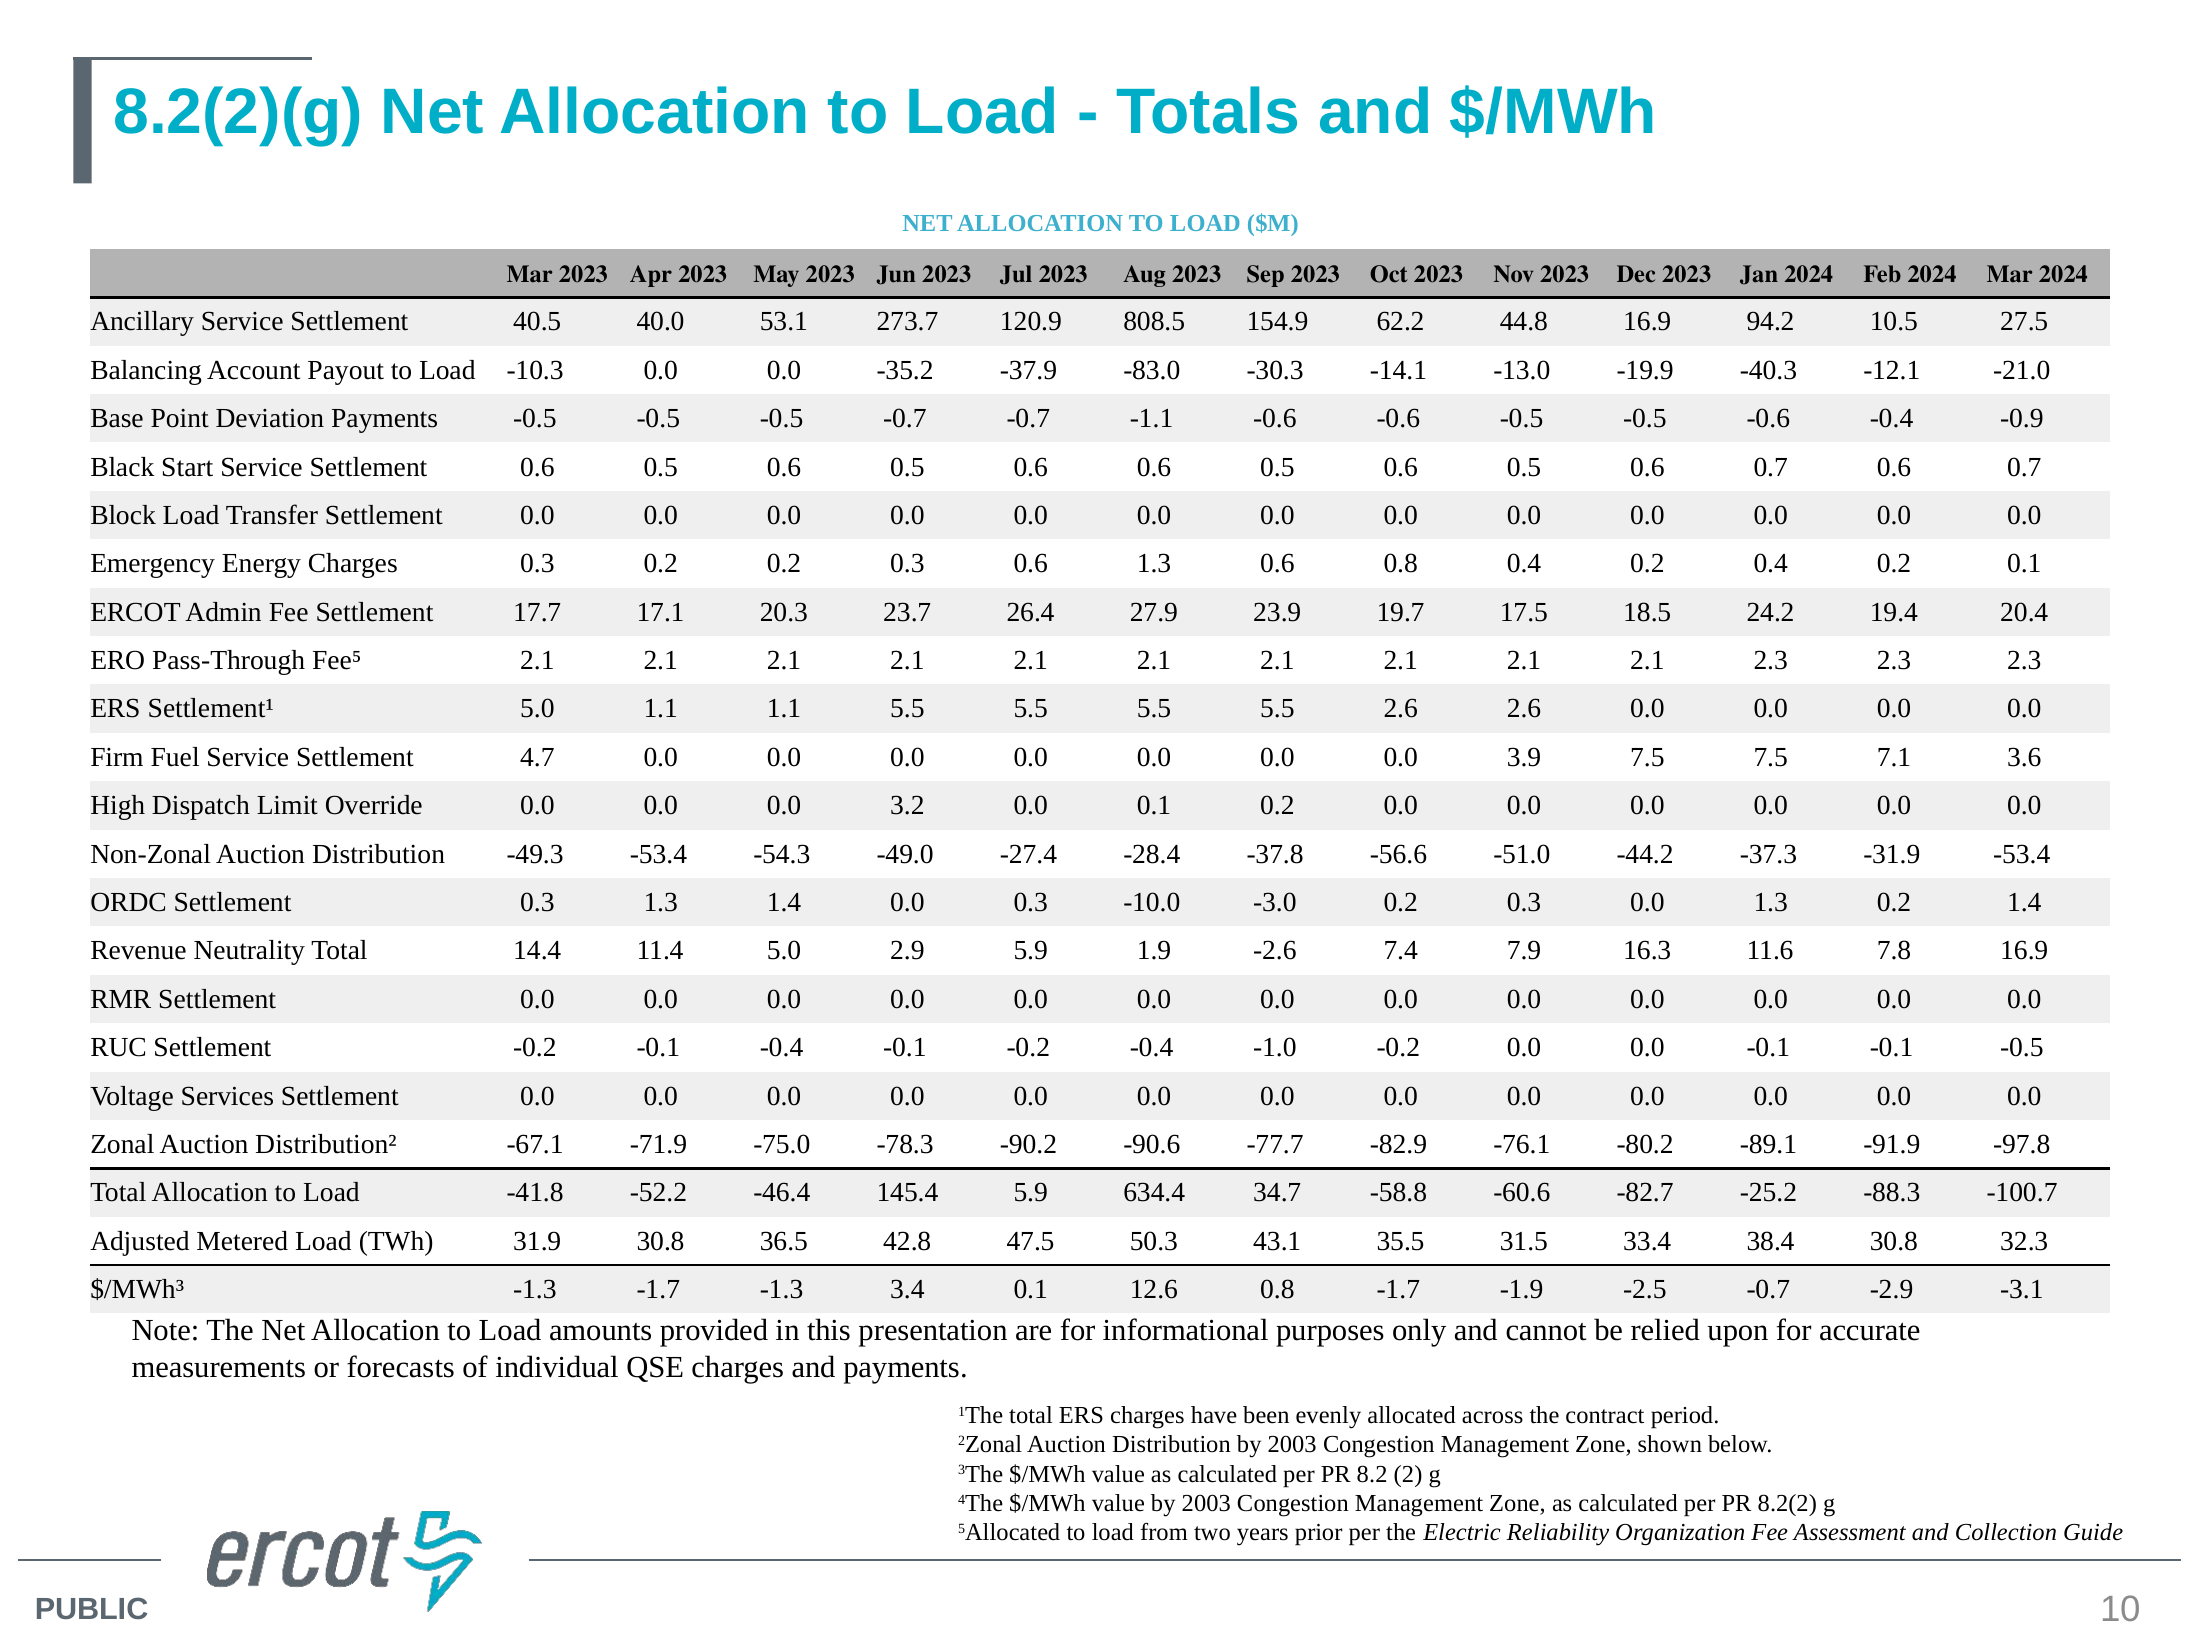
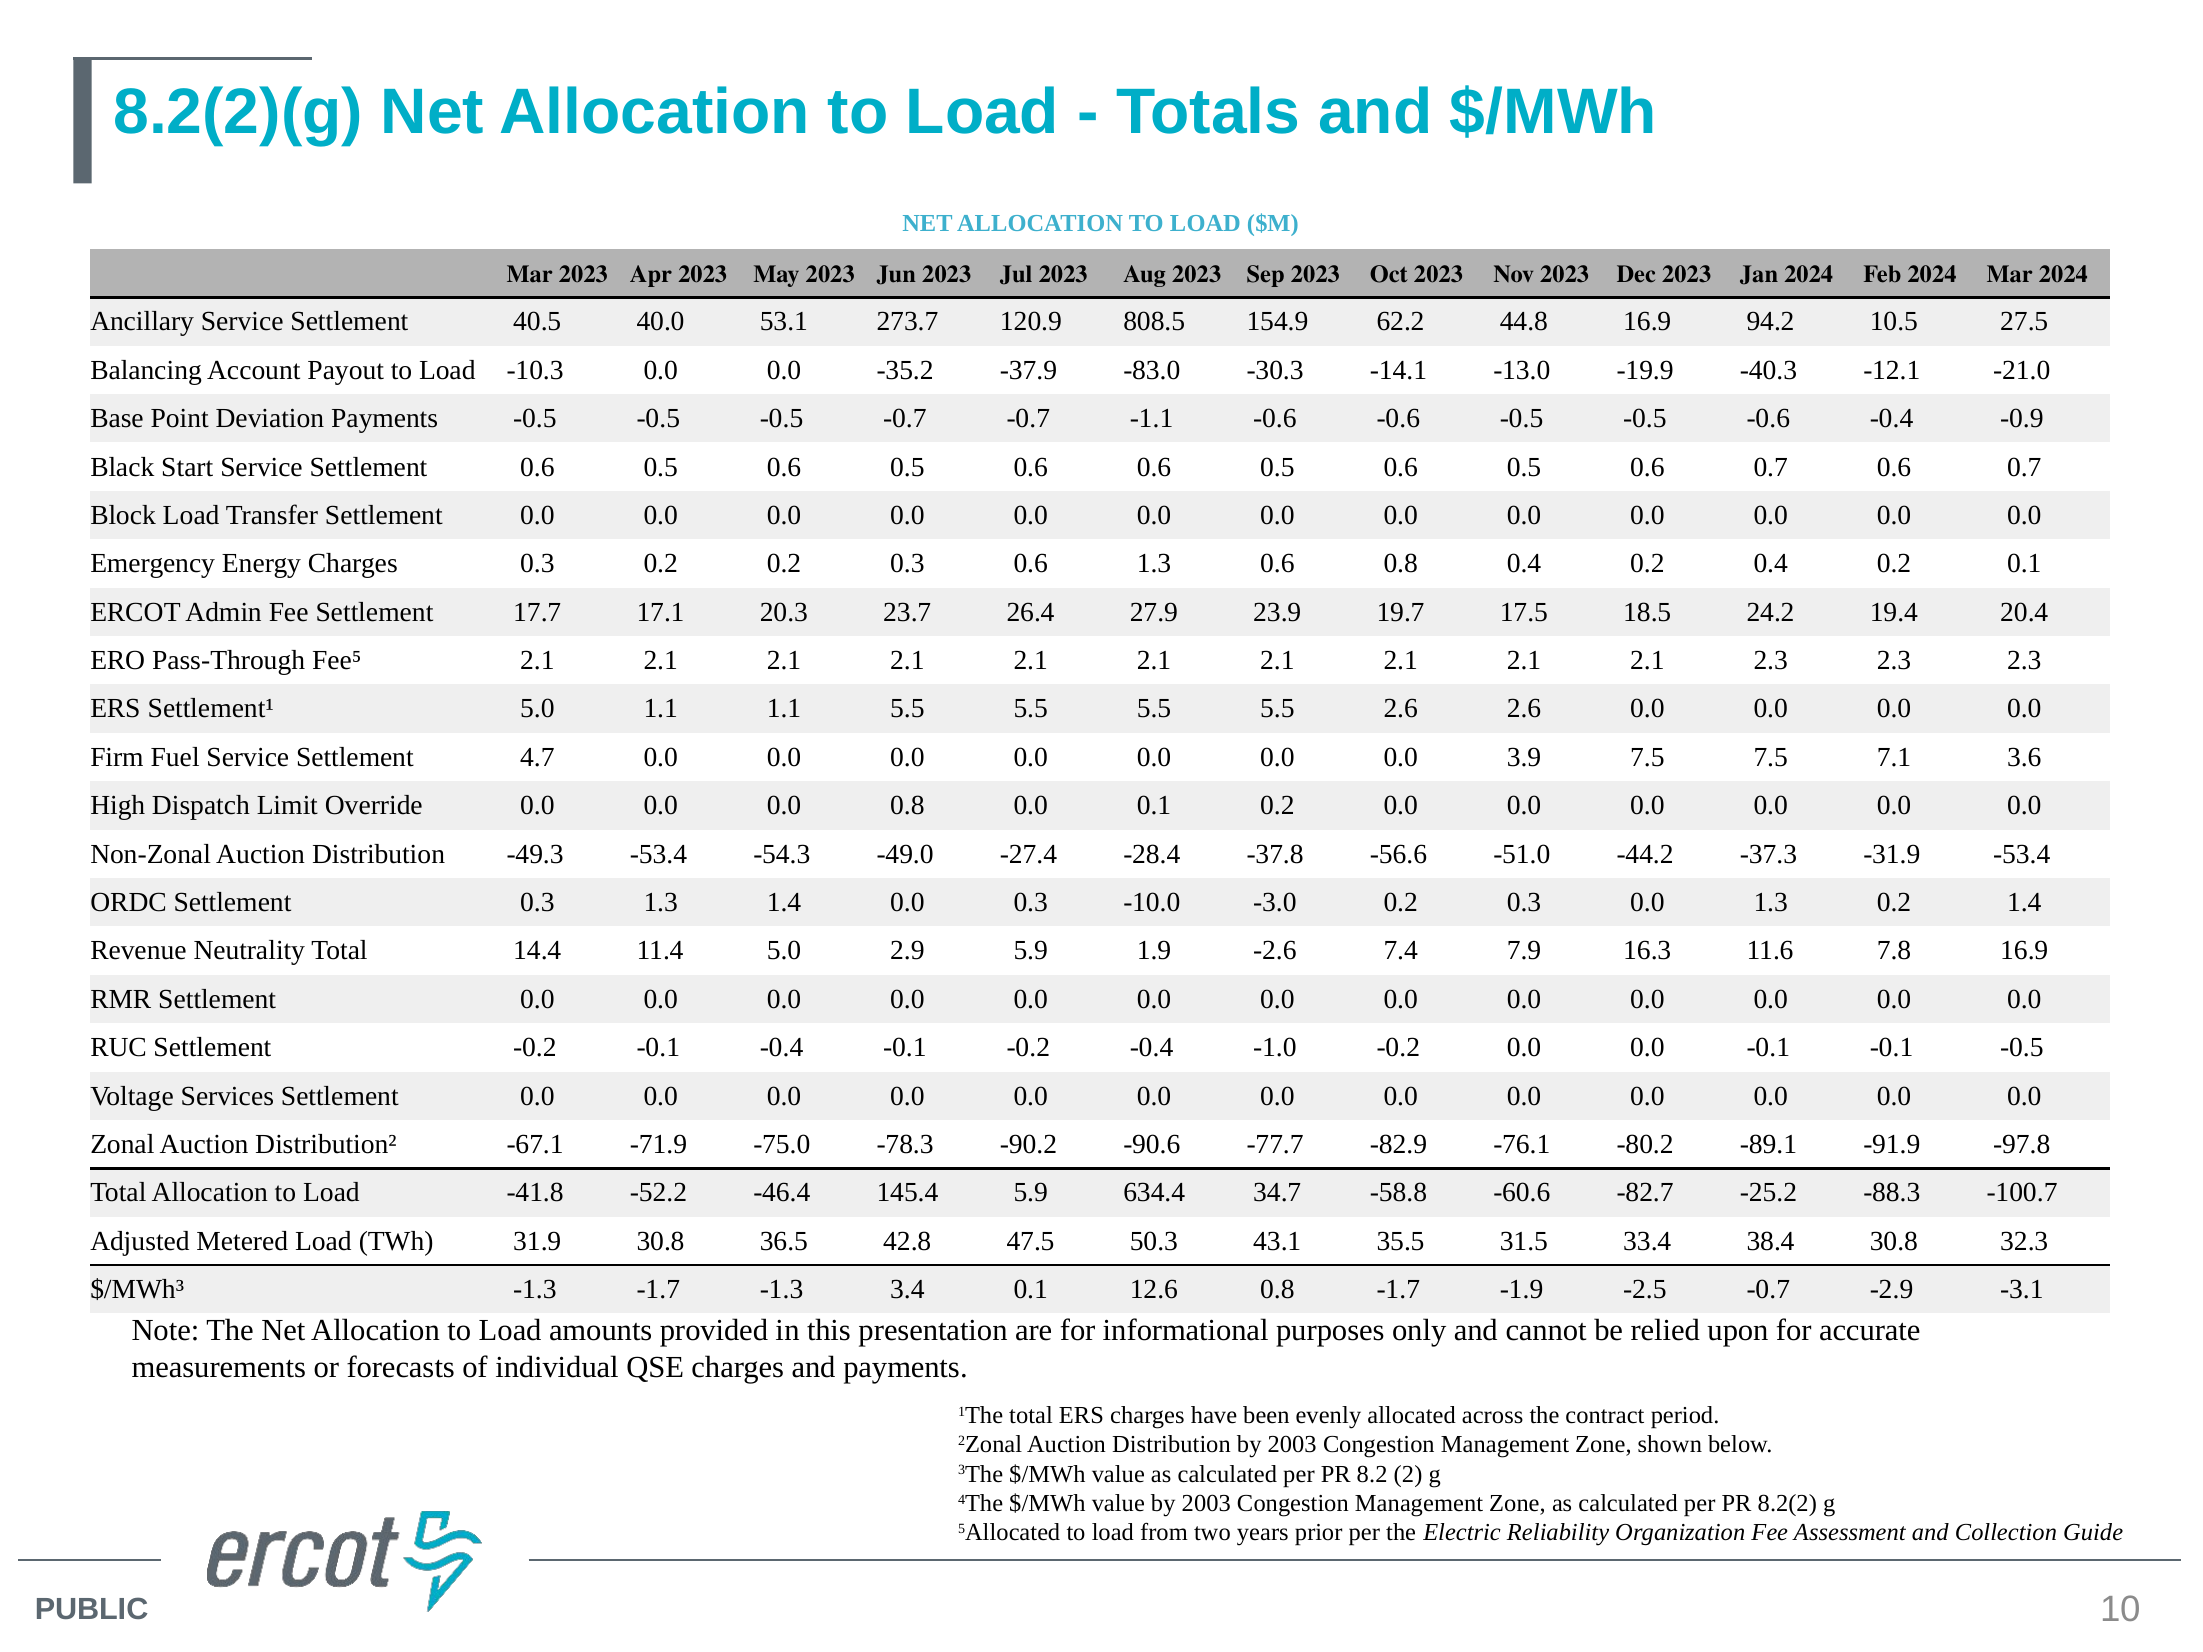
0.0 3.2: 3.2 -> 0.8
